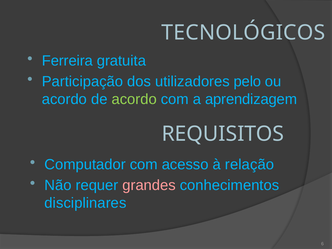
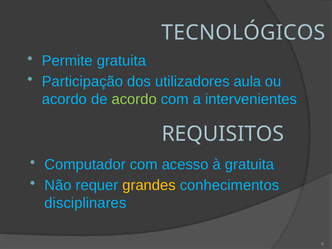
Ferreira: Ferreira -> Permite
pelo: pelo -> aula
aprendizagem: aprendizagem -> intervenientes
à relação: relação -> gratuita
grandes colour: pink -> yellow
